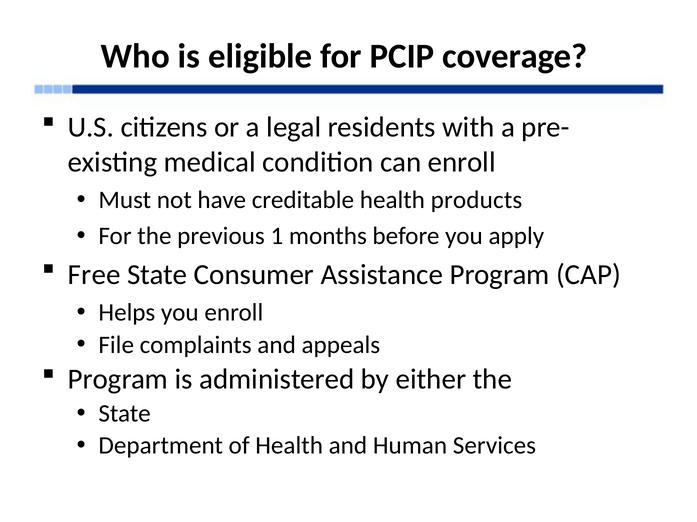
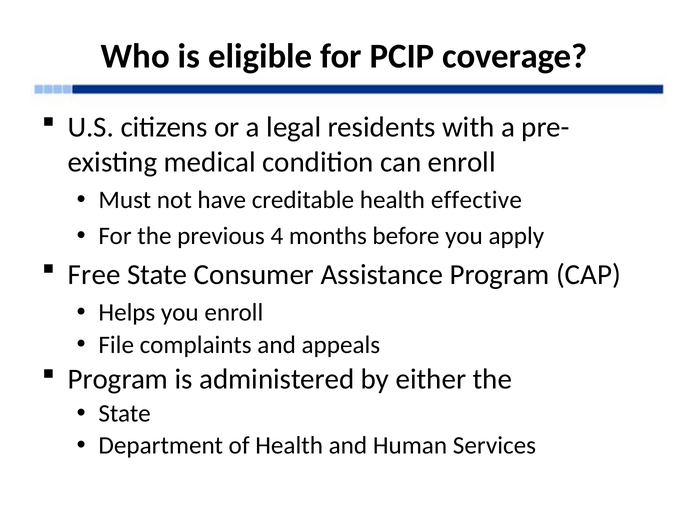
products: products -> effective
1: 1 -> 4
